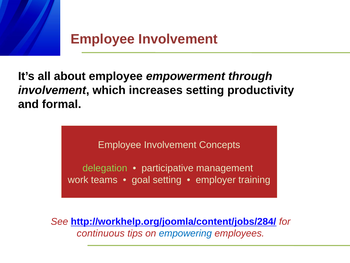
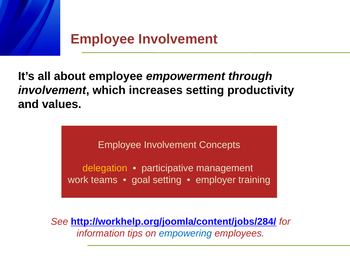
formal: formal -> values
delegation colour: light green -> yellow
continuous: continuous -> information
